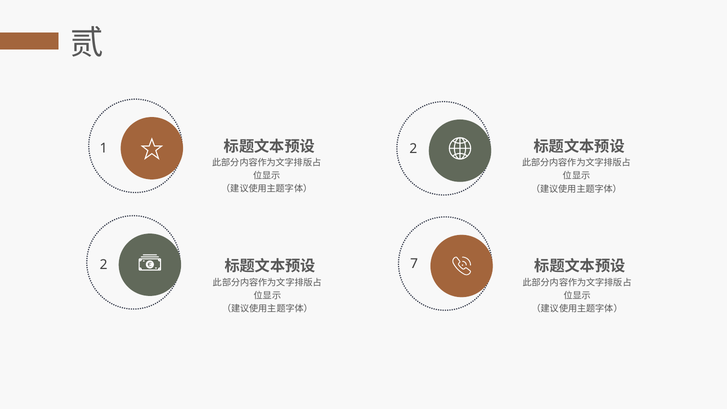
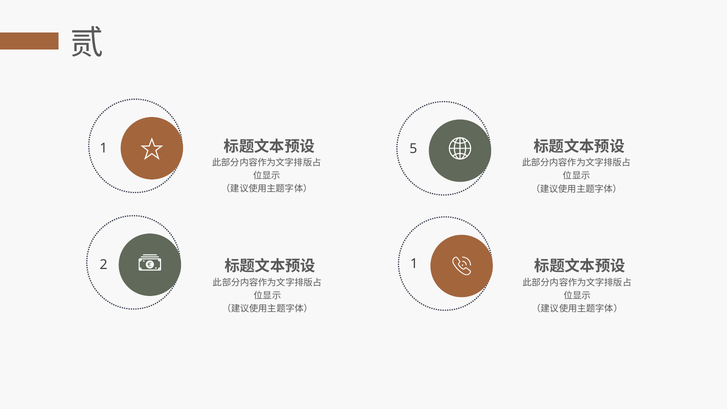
1 2: 2 -> 5
2 7: 7 -> 1
